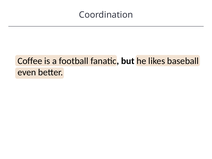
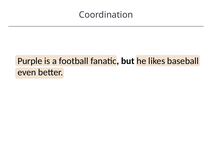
Coffee: Coffee -> Purple
